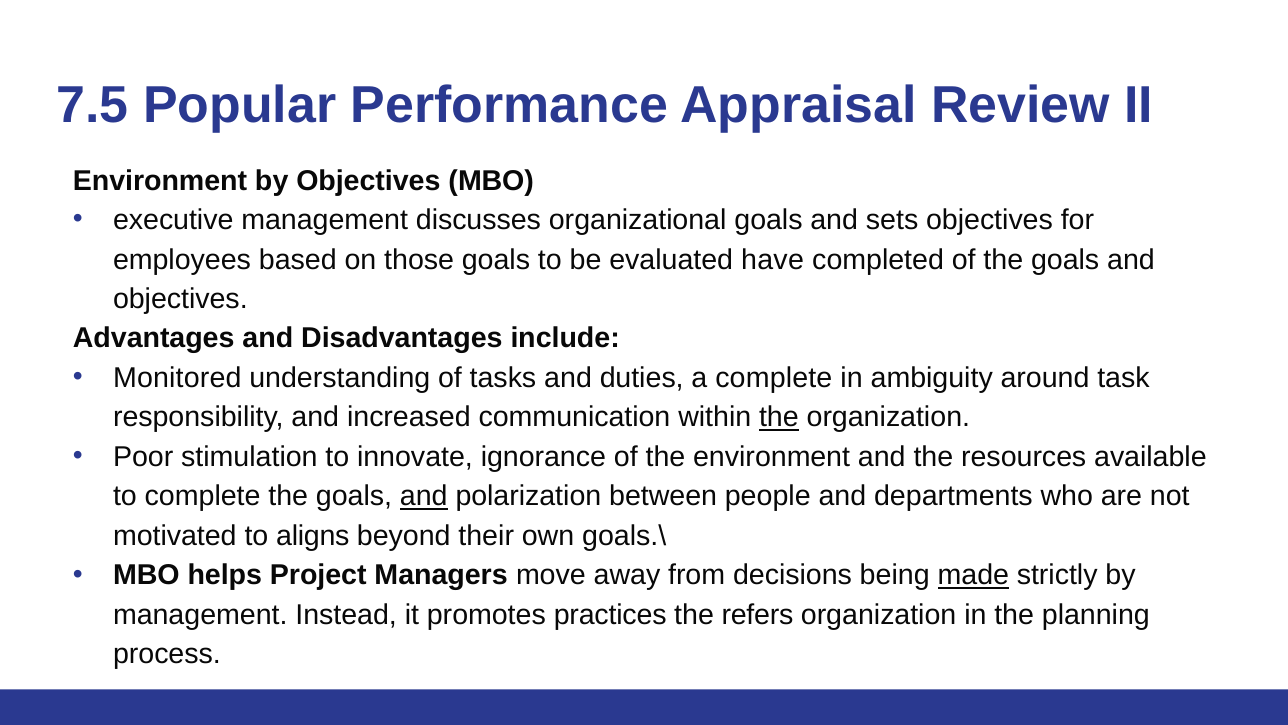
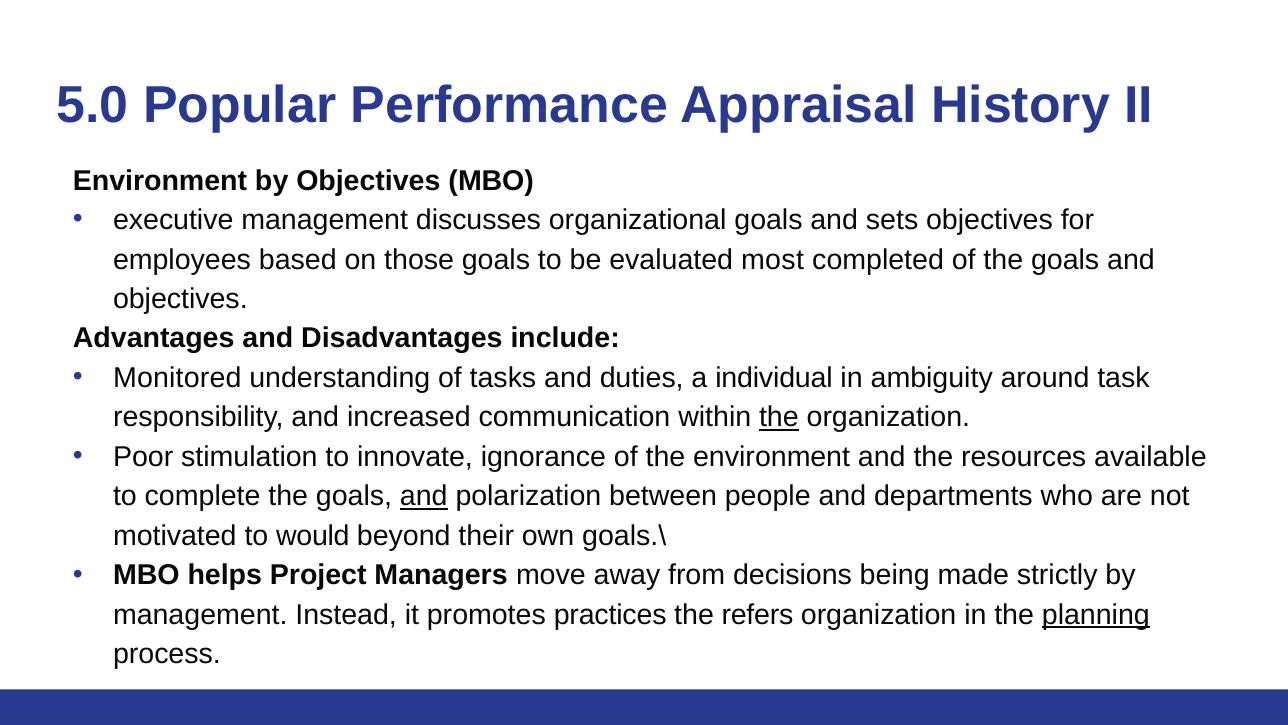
7.5: 7.5 -> 5.0
Review: Review -> History
have: have -> most
a complete: complete -> individual
aligns: aligns -> would
made underline: present -> none
planning underline: none -> present
